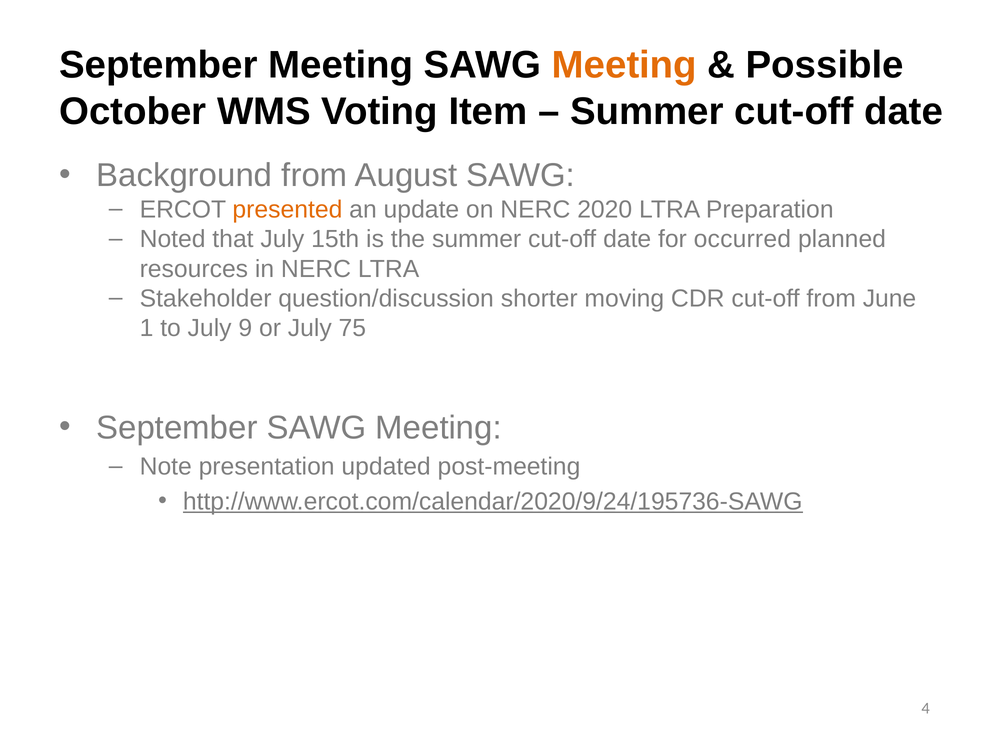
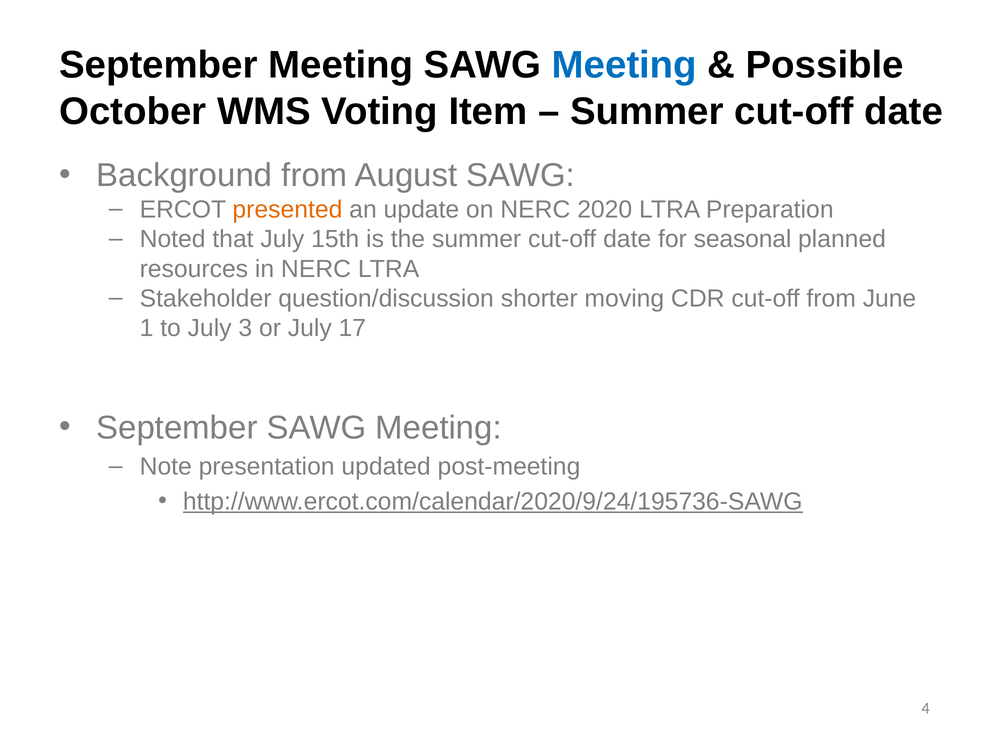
Meeting at (624, 65) colour: orange -> blue
occurred: occurred -> seasonal
9: 9 -> 3
75: 75 -> 17
